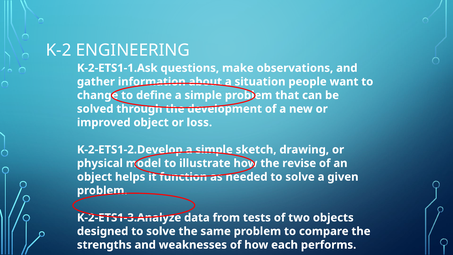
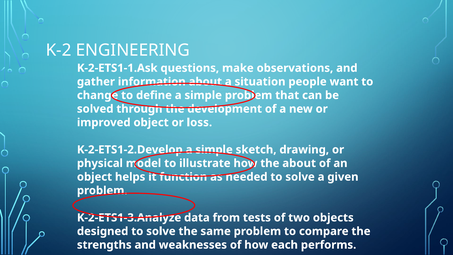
the revise: revise -> about
